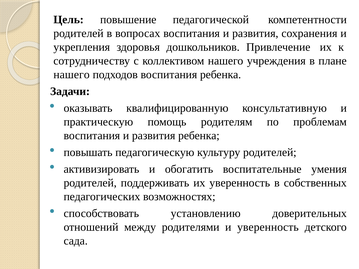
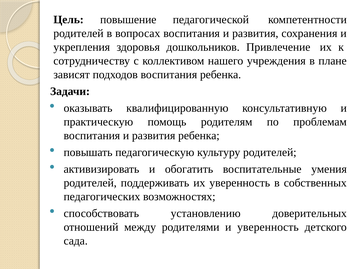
нашего at (72, 75): нашего -> зависят
